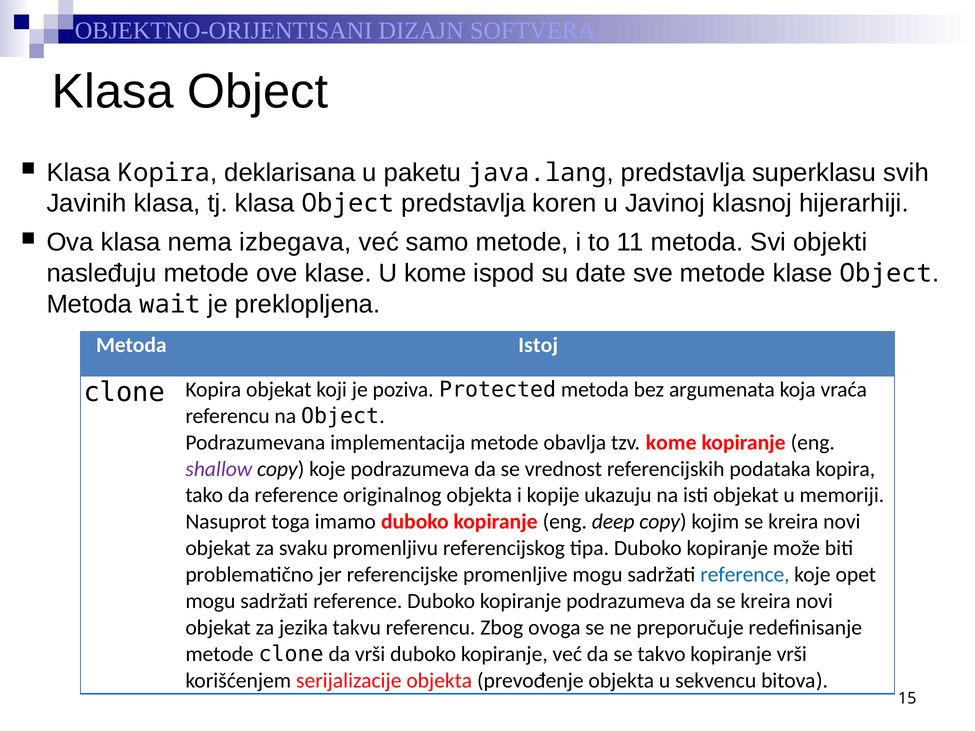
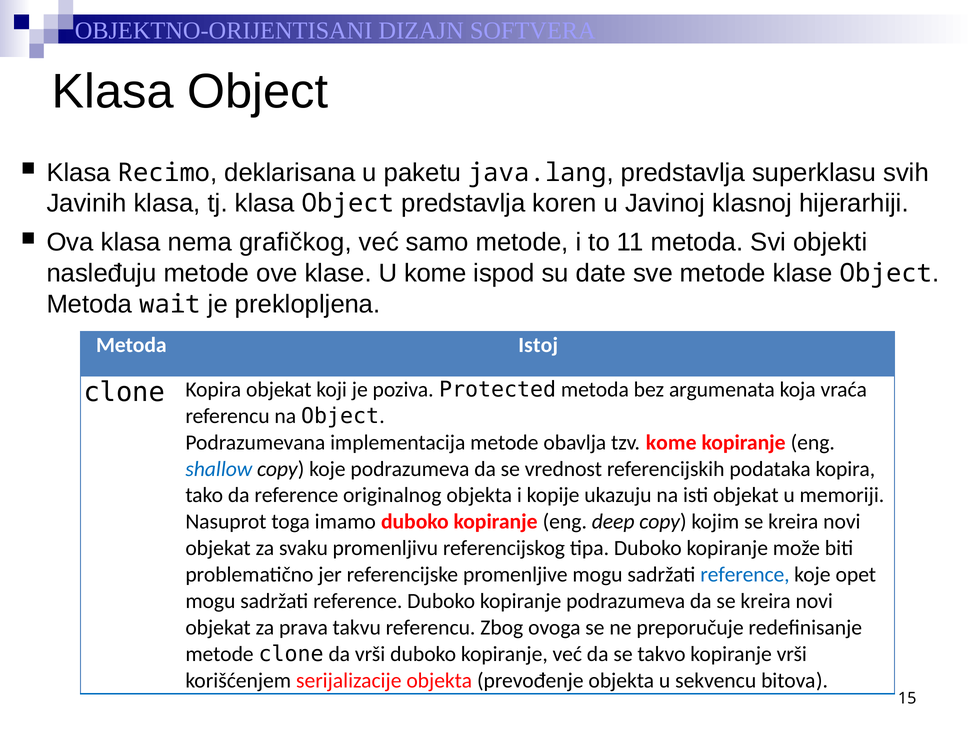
Klasa Kopira: Kopira -> Recimo
izbegava: izbegava -> grafičkog
shallow colour: purple -> blue
jezika: jezika -> prava
